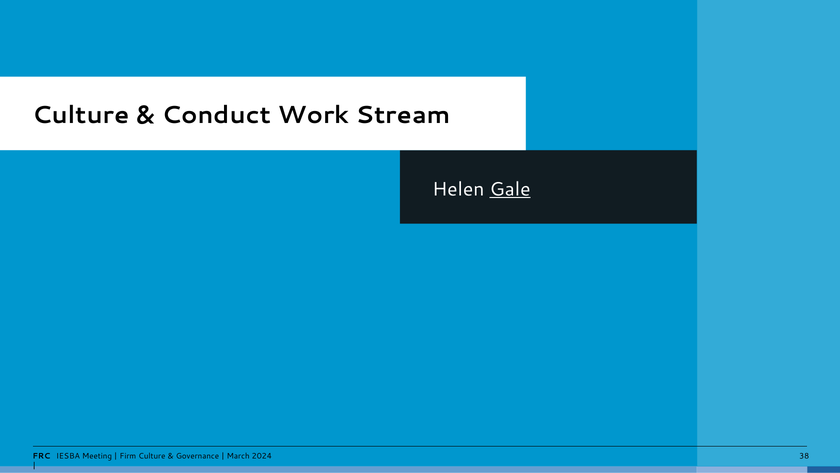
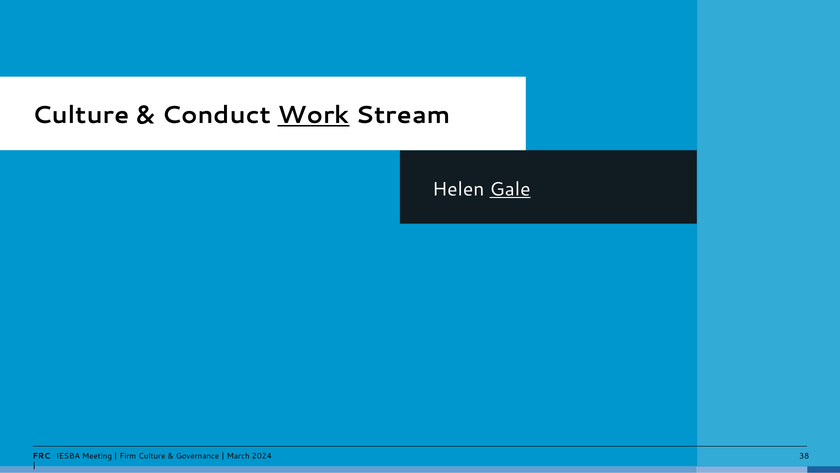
Work underline: none -> present
